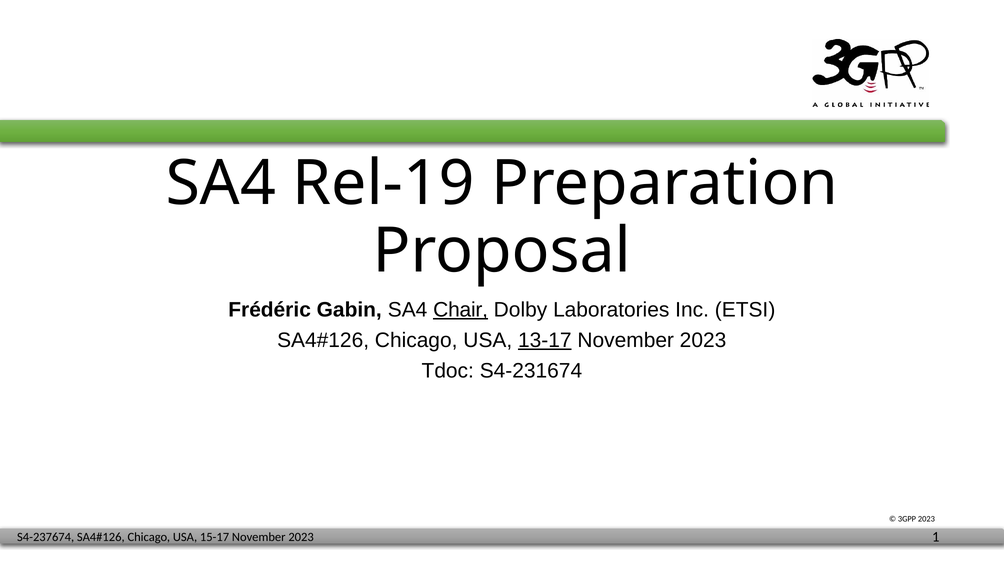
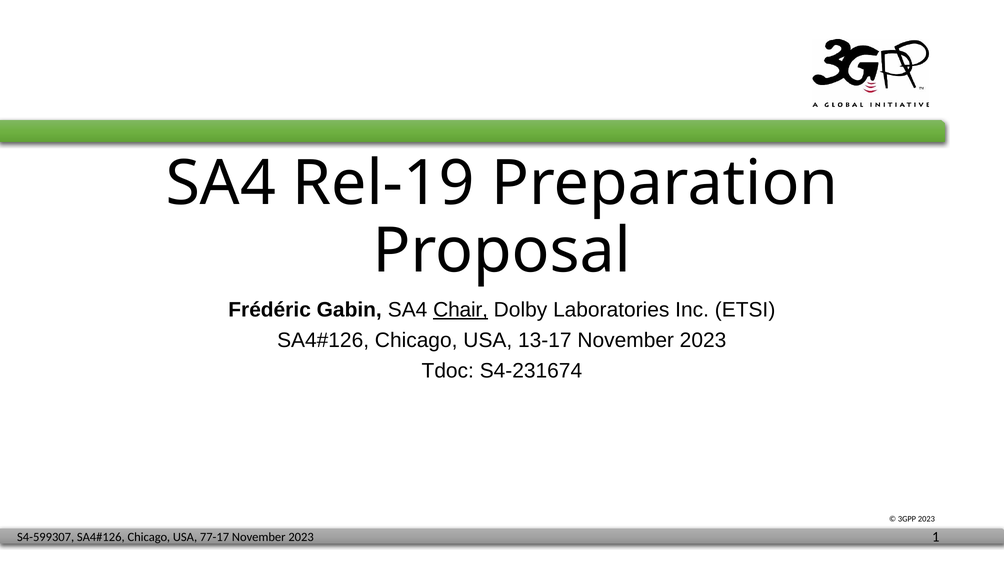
13-17 underline: present -> none
S4-237674: S4-237674 -> S4-599307
15-17: 15-17 -> 77-17
